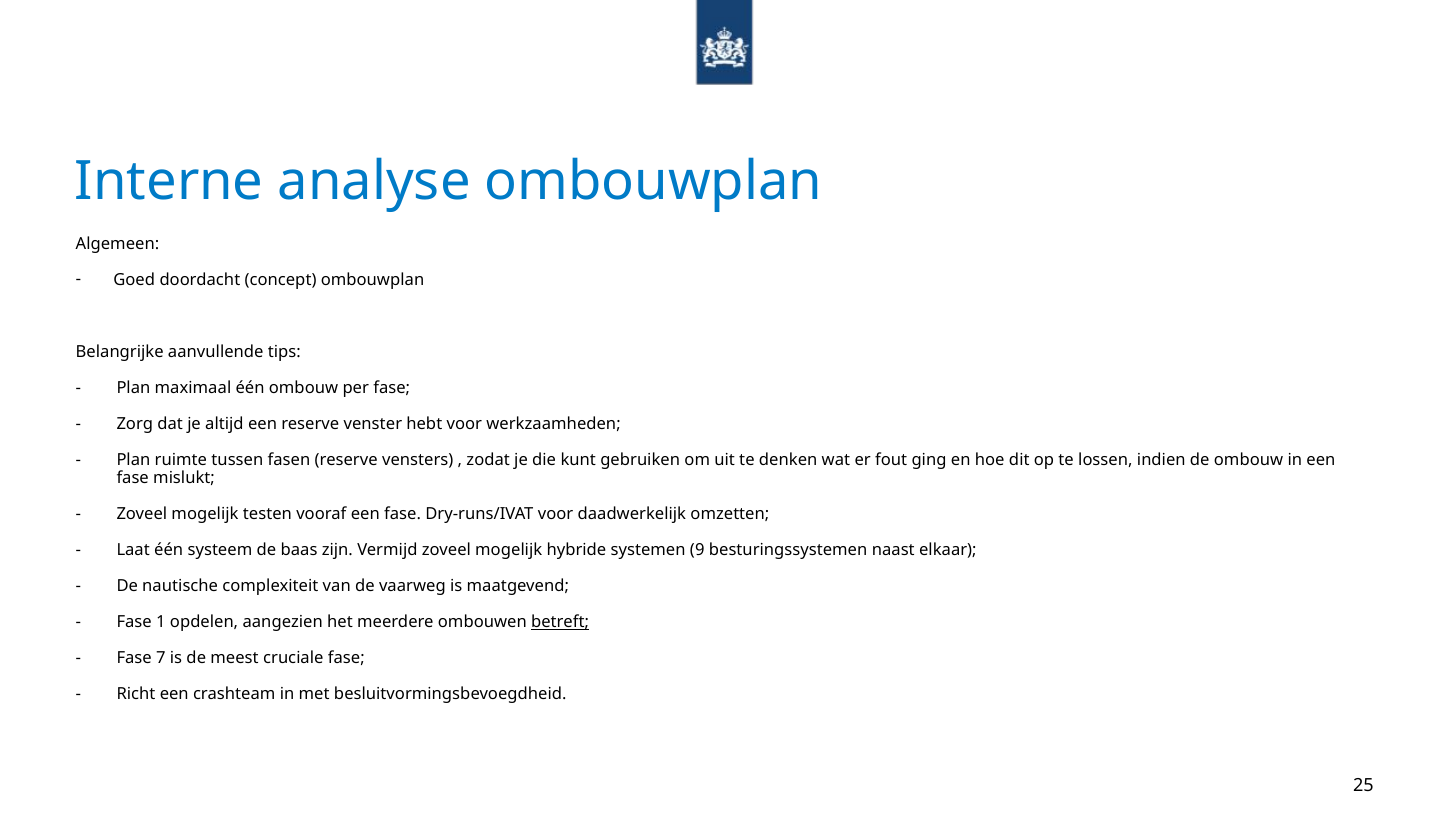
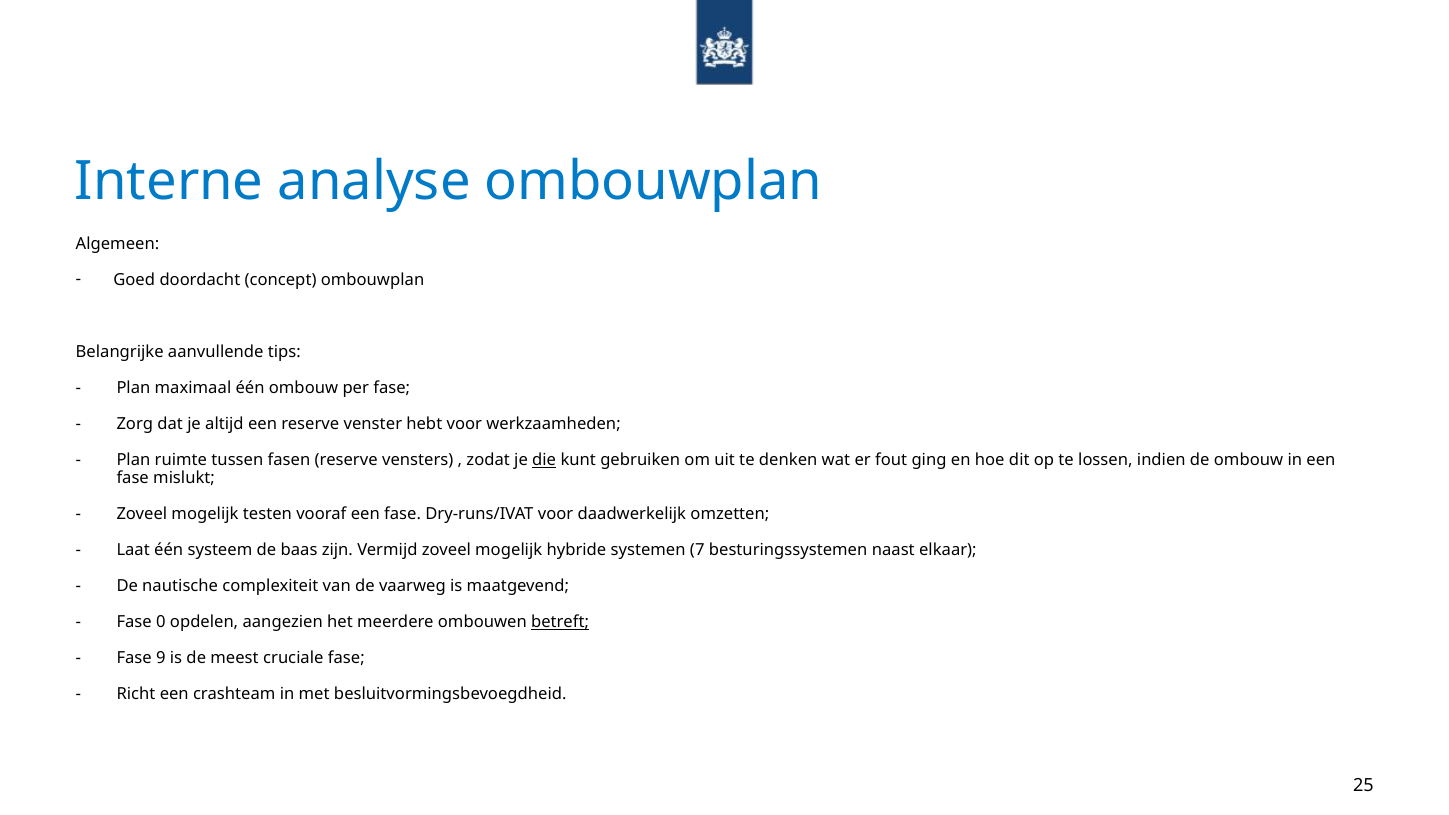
die underline: none -> present
9: 9 -> 7
1: 1 -> 0
7: 7 -> 9
